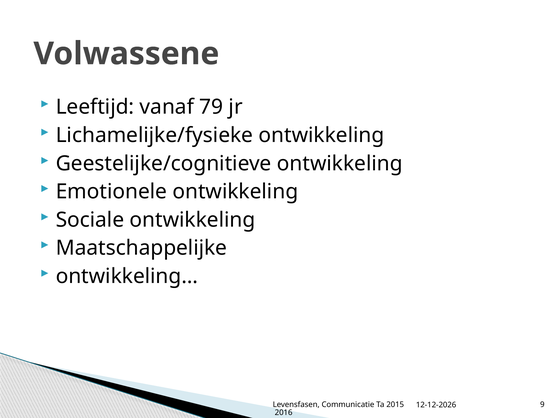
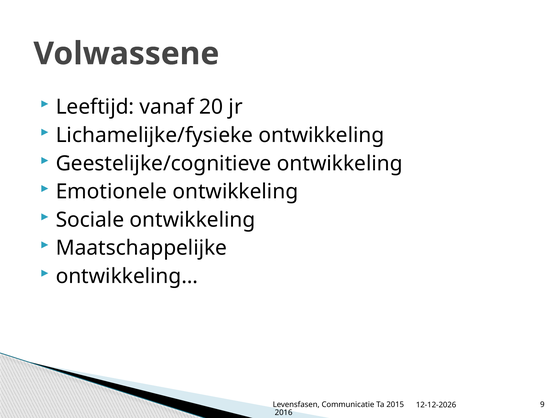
79: 79 -> 20
